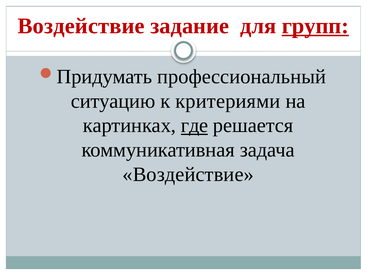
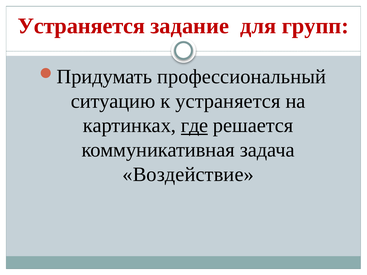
Воздействие at (81, 26): Воздействие -> Устраняется
групп underline: present -> none
к критериями: критериями -> устраняется
